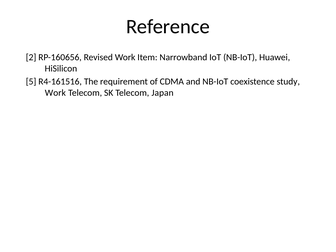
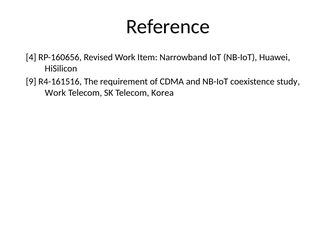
2: 2 -> 4
5: 5 -> 9
Japan: Japan -> Korea
